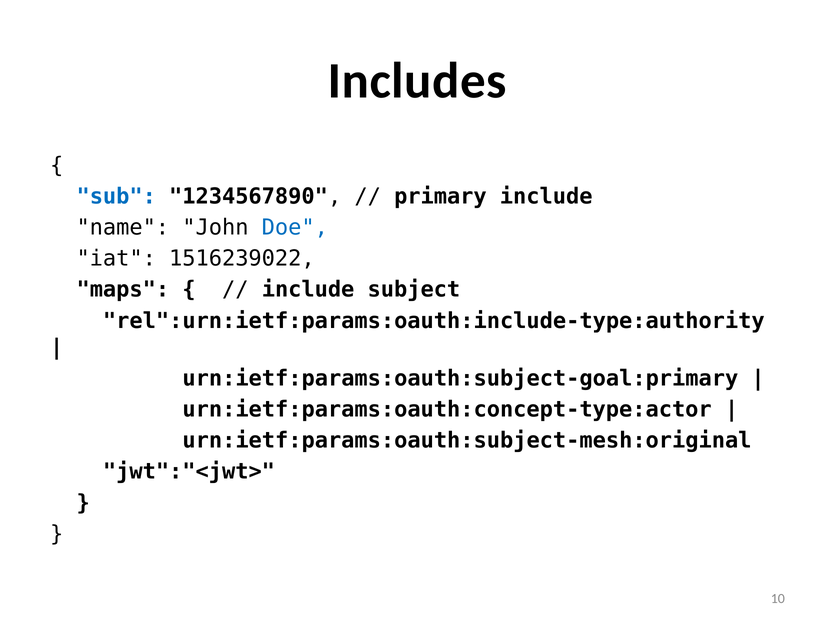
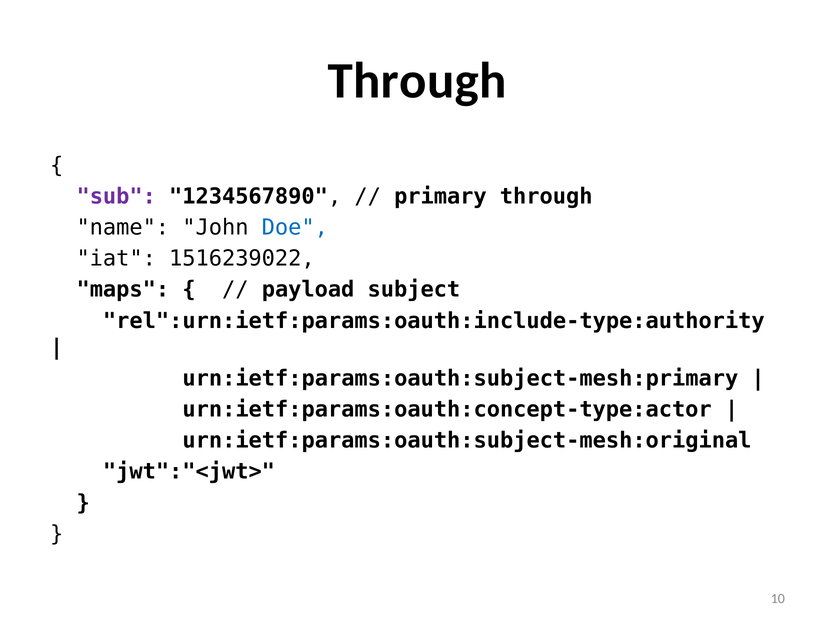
Includes at (417, 81): Includes -> Through
sub colour: blue -> purple
primary include: include -> through
include at (308, 289): include -> payload
urn:ietf:params:oauth:subject-goal:primary: urn:ietf:params:oauth:subject-goal:primary -> urn:ietf:params:oauth:subject-mesh:primary
